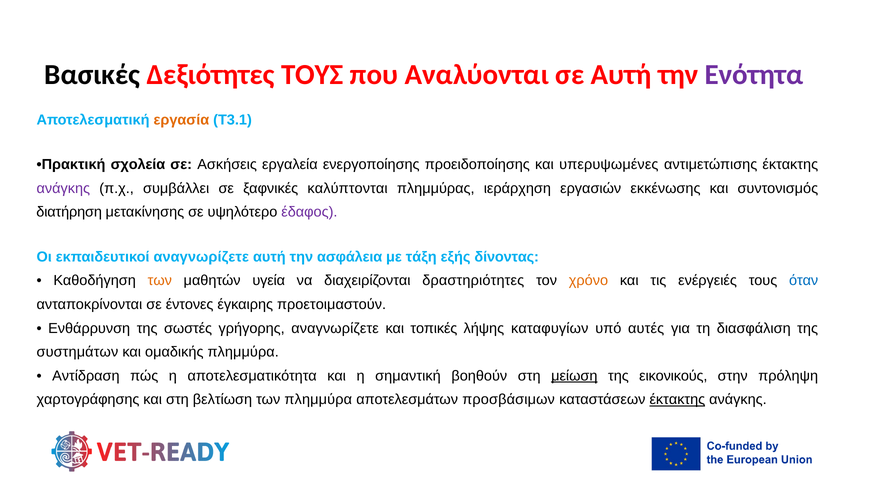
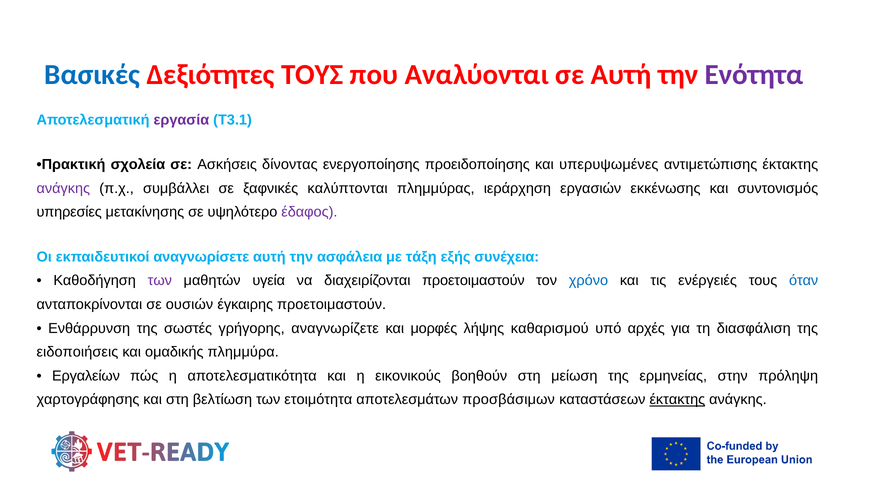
Βασικές colour: black -> blue
εργασία colour: orange -> purple
εργαλεία: εργαλεία -> δίνοντας
διατήρηση: διατήρηση -> υπηρεσίες
εκπαιδευτικοί αναγνωρίζετε: αναγνωρίζετε -> αναγνωρίσετε
δίνοντας: δίνοντας -> συνέχεια
των at (160, 281) colour: orange -> purple
διαχειρίζονται δραστηριότητες: δραστηριότητες -> προετοιμαστούν
χρόνο colour: orange -> blue
έντονες: έντονες -> ουσιών
τοπικές: τοπικές -> μορφές
καταφυγίων: καταφυγίων -> καθαρισμού
αυτές: αυτές -> αρχές
συστημάτων: συστημάτων -> ειδοποιήσεις
Αντίδραση: Αντίδραση -> Εργαλείων
σημαντική: σημαντική -> εικονικούς
μείωση underline: present -> none
εικονικούς: εικονικούς -> ερμηνείας
των πλημμύρα: πλημμύρα -> ετοιμότητα
